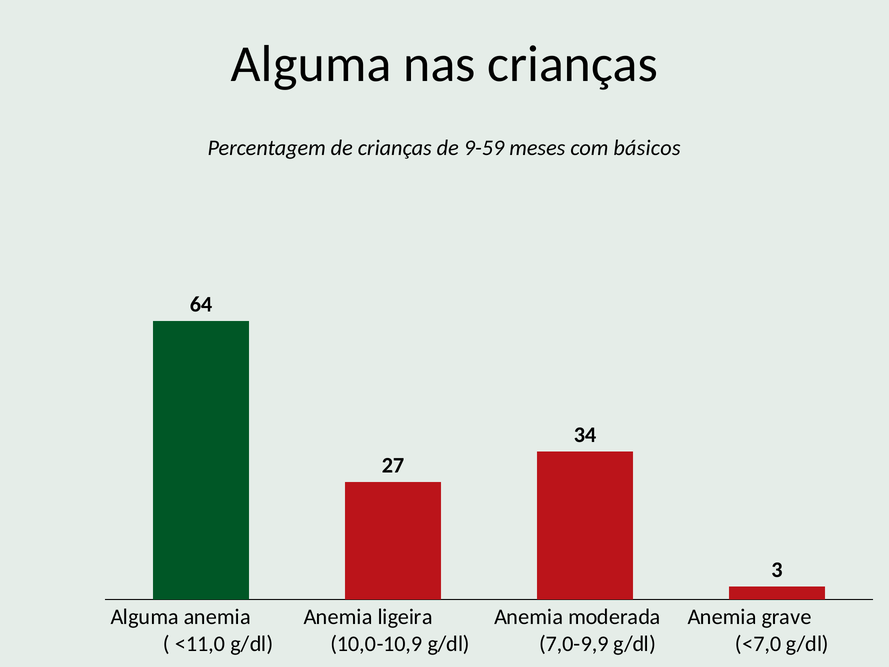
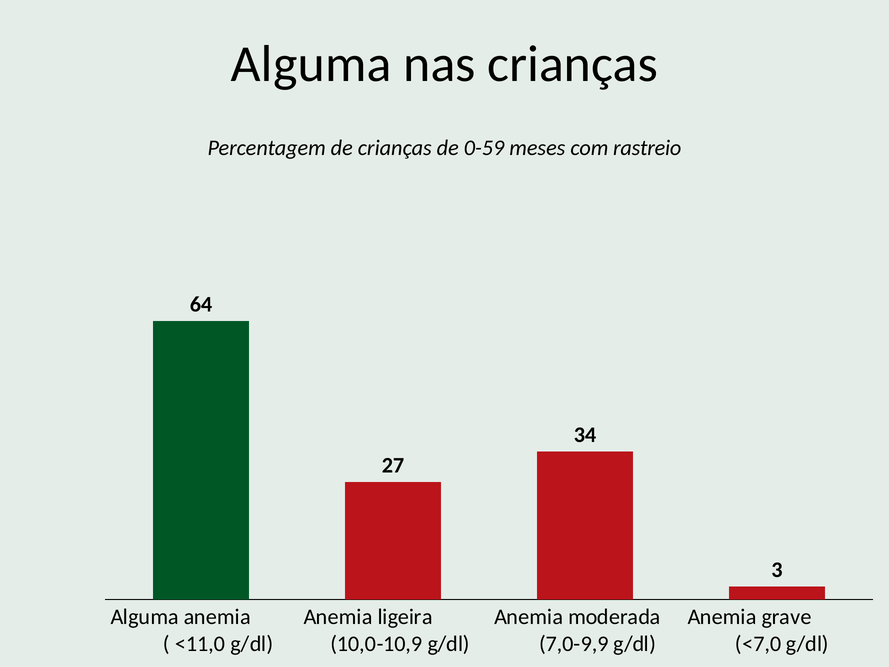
9-59: 9-59 -> 0-59
básicos: básicos -> rastreio
